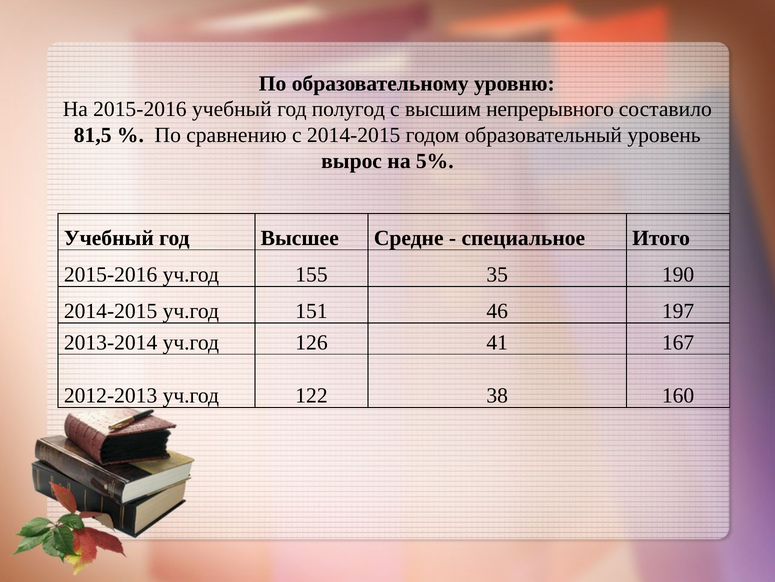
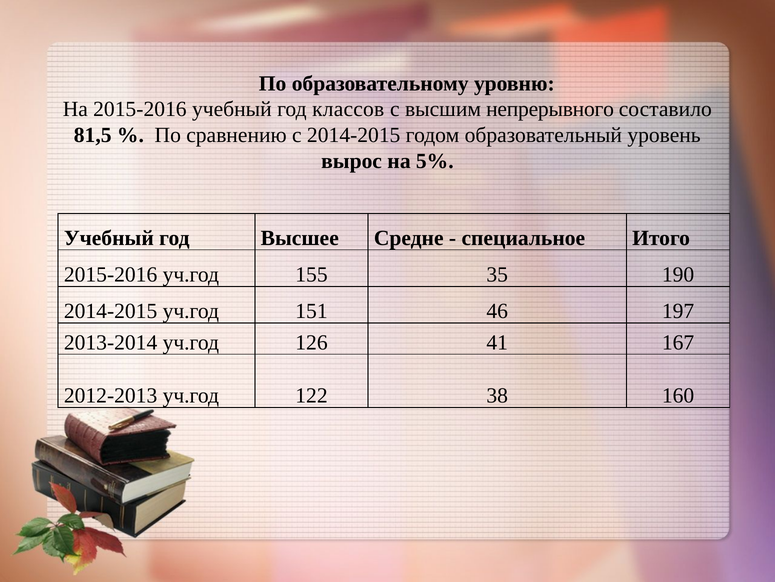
полугод: полугод -> классов
